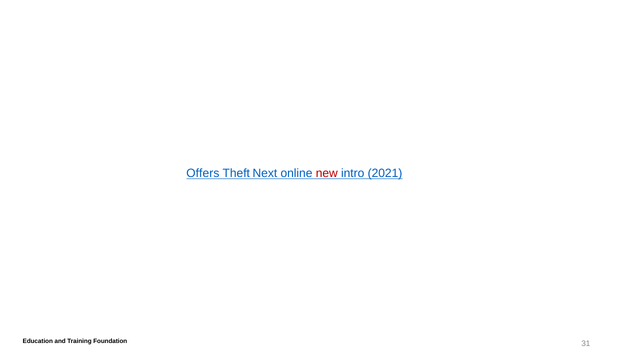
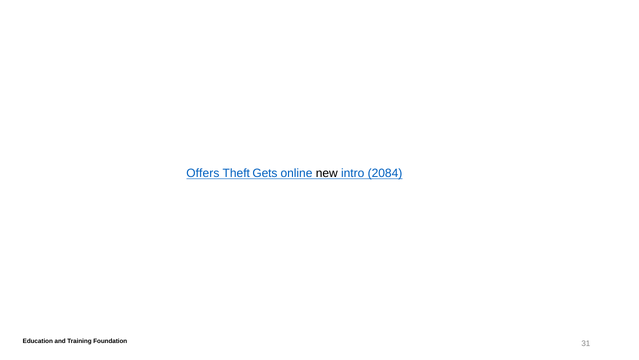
Next: Next -> Gets
new colour: red -> black
2021: 2021 -> 2084
